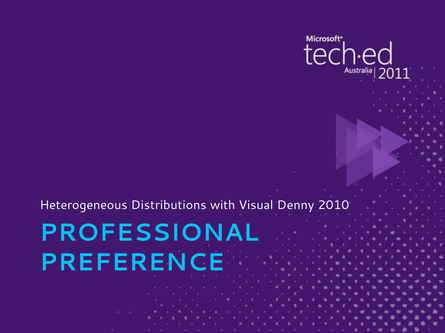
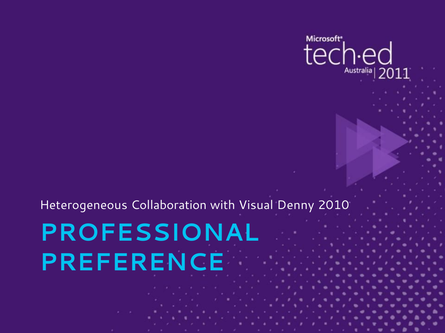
Distributions: Distributions -> Collaboration
